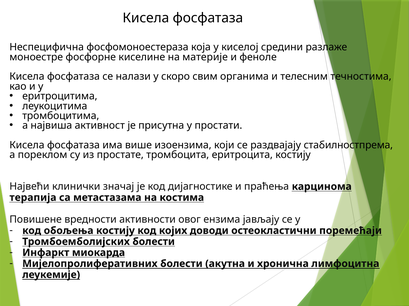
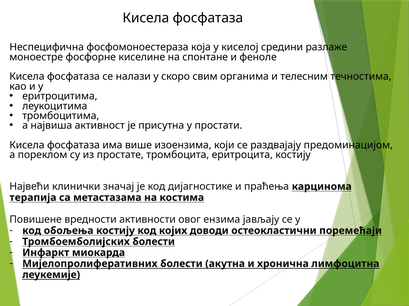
материје: материје -> спонтане
стабилностпрема: стабилностпрема -> предоминацијом
